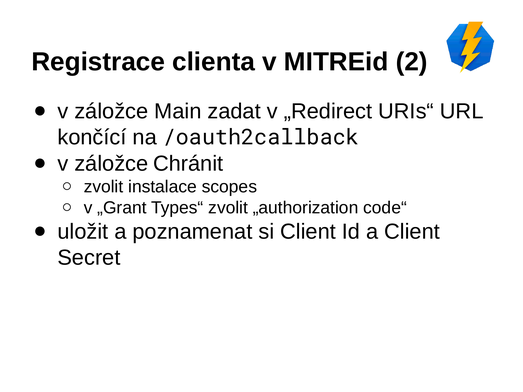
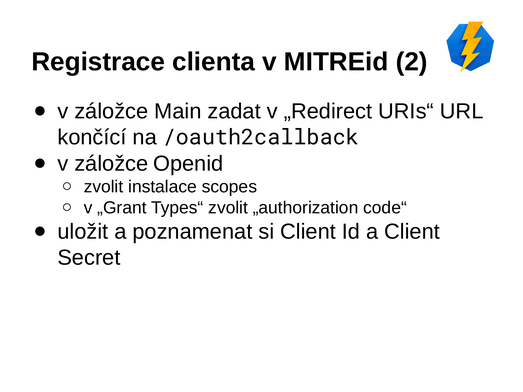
Chránit: Chránit -> Openid
